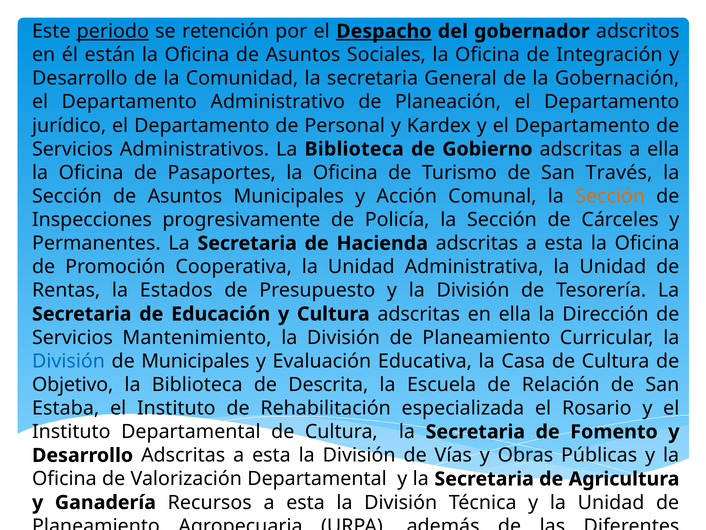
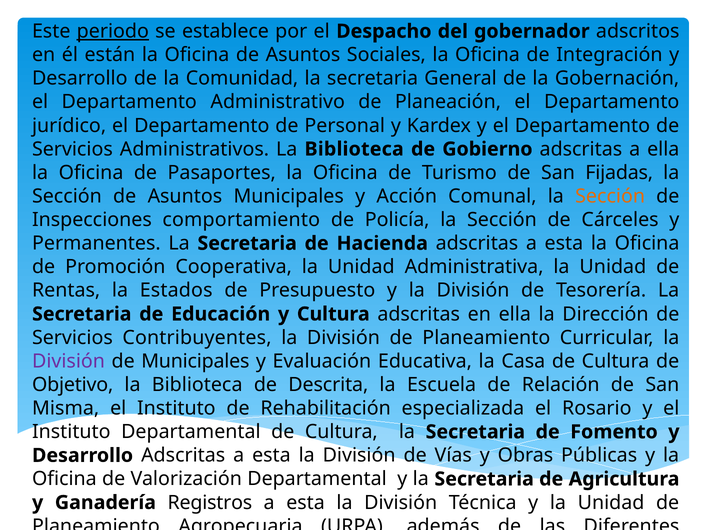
retención: retención -> establece
Despacho at (384, 31) underline: present -> none
Través: Través -> Fijadas
progresivamente: progresivamente -> comportamiento
Mantenimiento: Mantenimiento -> Contribuyentes
División at (69, 361) colour: blue -> purple
Estaba: Estaba -> Misma
Recursos: Recursos -> Registros
